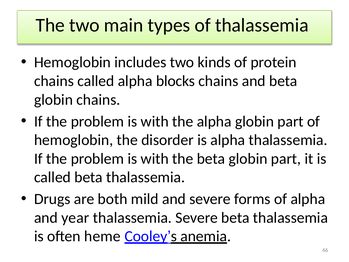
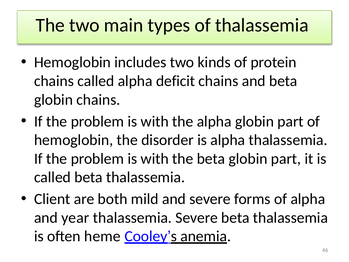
blocks: blocks -> deficit
Drugs: Drugs -> Client
